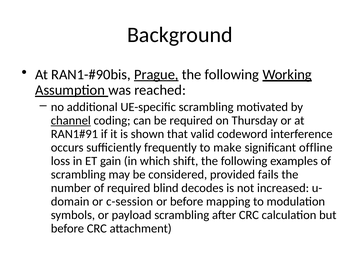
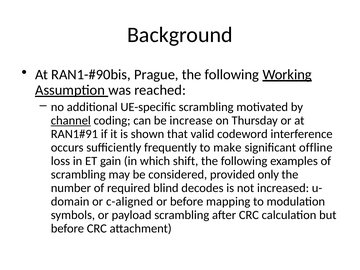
Prague underline: present -> none
be required: required -> increase
fails: fails -> only
c-session: c-session -> c-aligned
